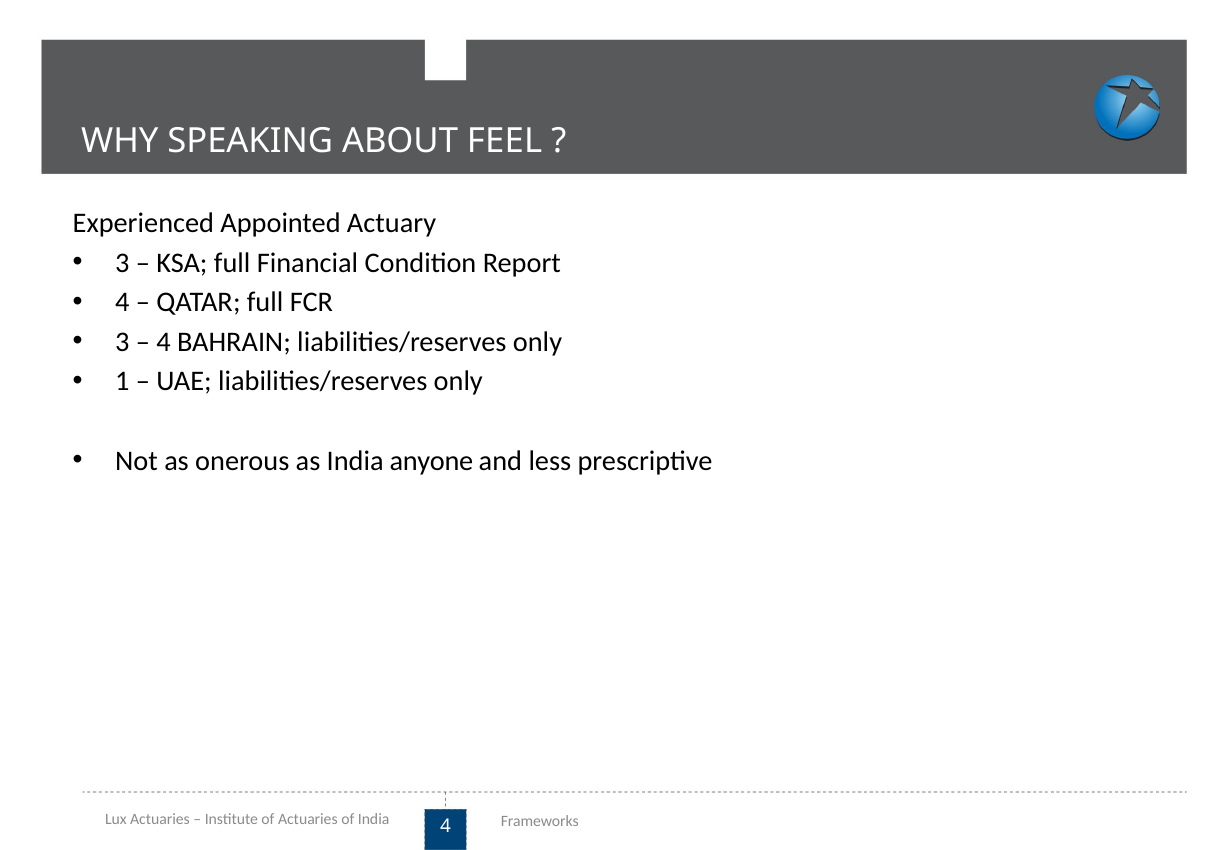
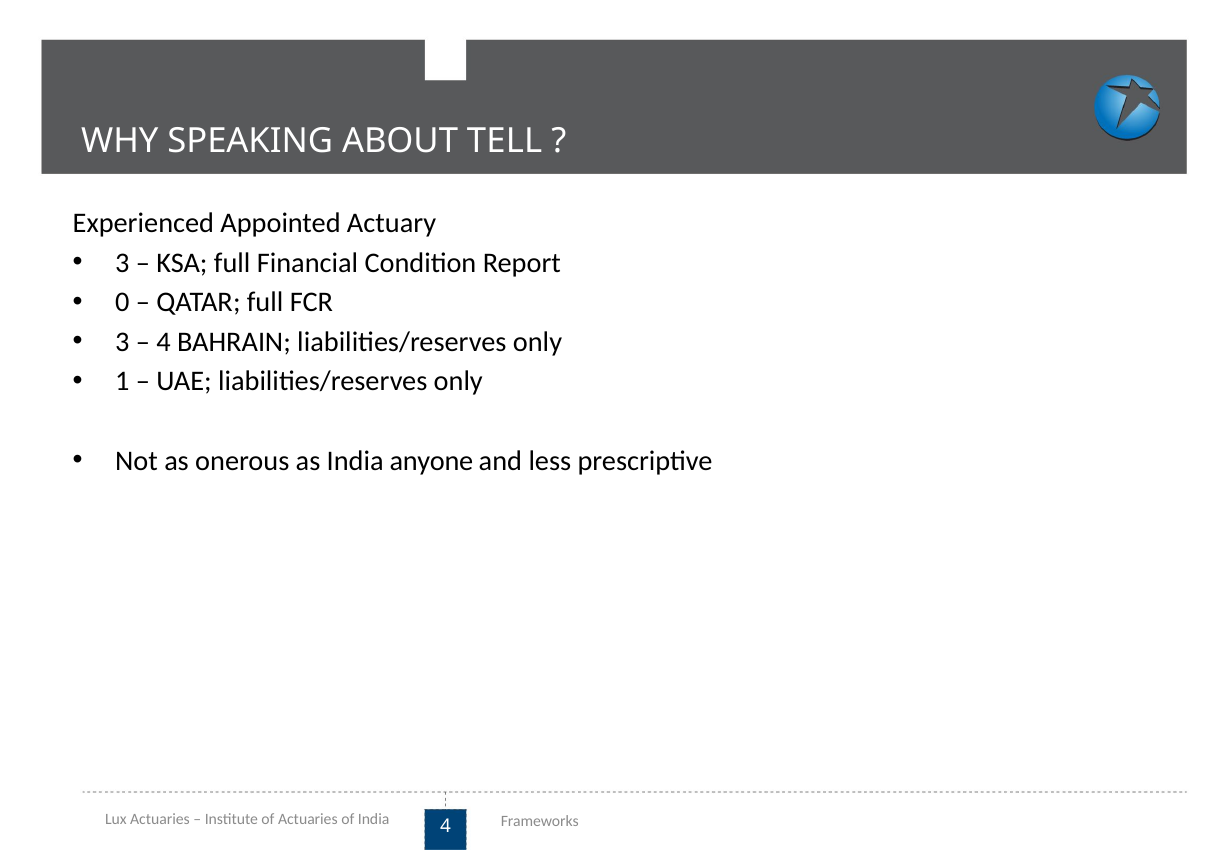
FEEL: FEEL -> TELL
4 at (122, 302): 4 -> 0
